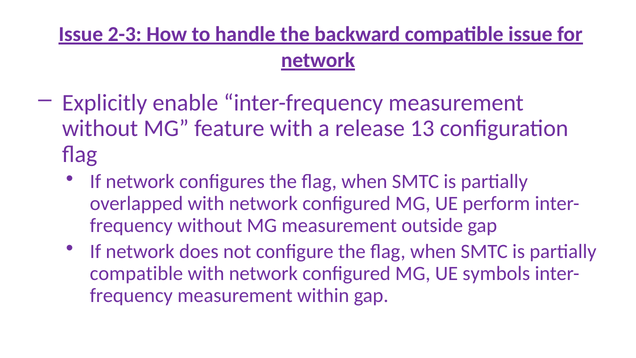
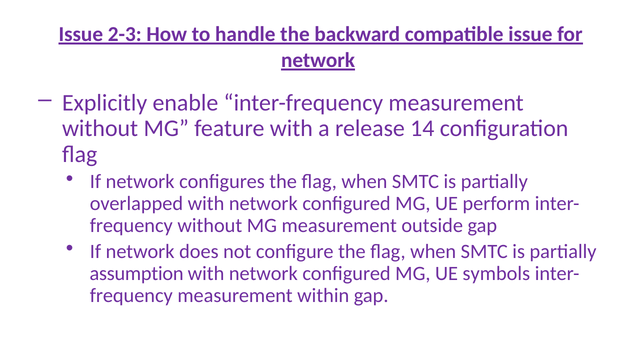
13: 13 -> 14
compatible at (136, 273): compatible -> assumption
